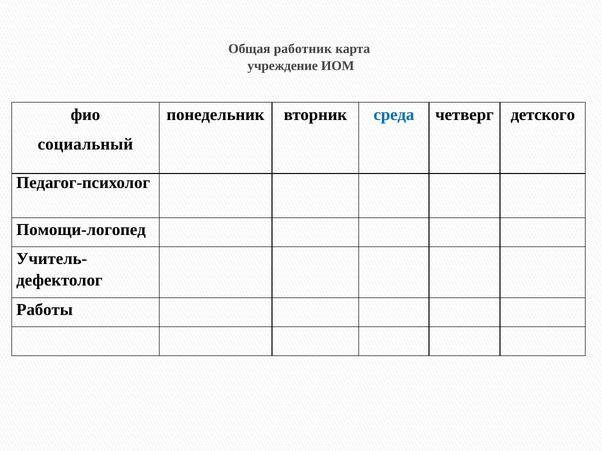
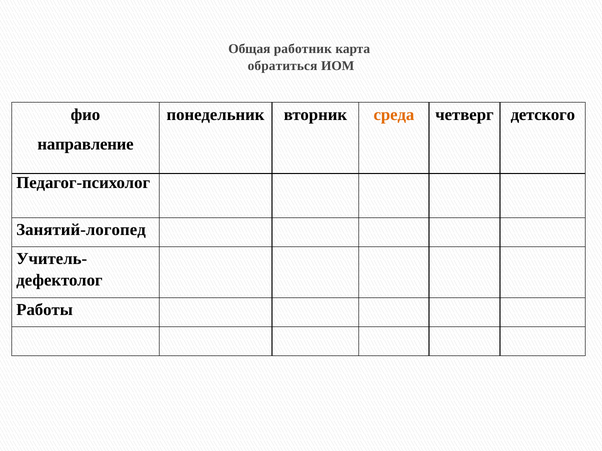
учреждение: учреждение -> обратиться
среда colour: blue -> orange
социальный: социальный -> направление
Помощи-логопед: Помощи-логопед -> Занятий-логопед
